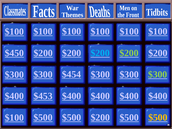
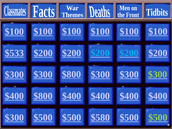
$200 at (129, 53) colour: light green -> light blue
$450: $450 -> $533
$454 at (71, 74): $454 -> $800
$453 at (43, 96): $453 -> $800
$200 at (100, 118): $200 -> $580
$500 at (158, 118) colour: yellow -> light green
$100 at (14, 118): $100 -> $300
